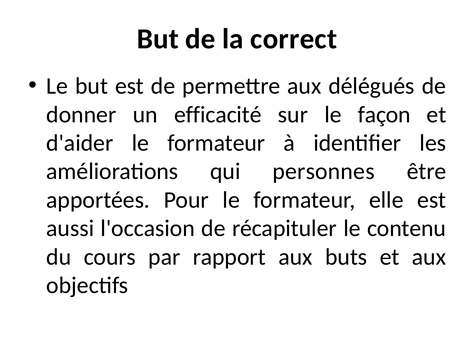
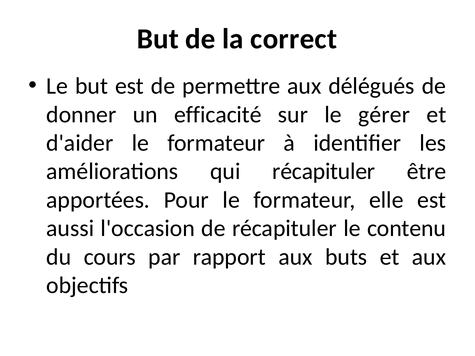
façon: façon -> gérer
qui personnes: personnes -> récapituler
